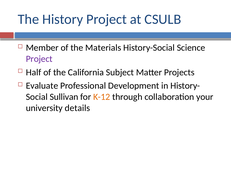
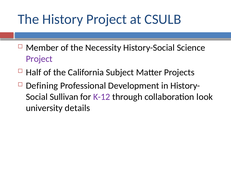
Materials: Materials -> Necessity
Evaluate: Evaluate -> Defining
K-12 colour: orange -> purple
your: your -> look
